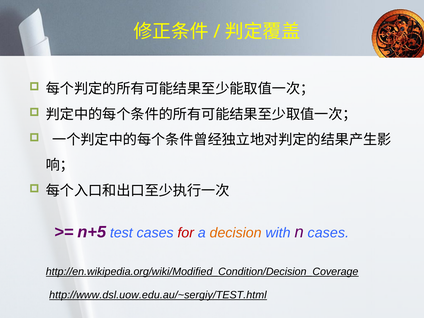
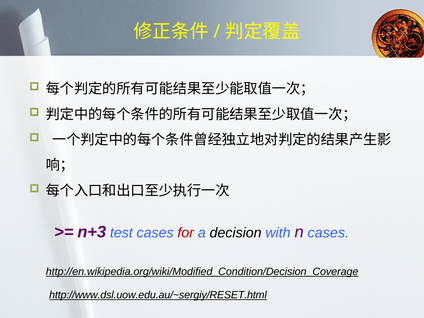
n+5: n+5 -> n+3
decision colour: orange -> black
http://www.dsl.uow.edu.au/~sergiy/TEST.html: http://www.dsl.uow.edu.au/~sergiy/TEST.html -> http://www.dsl.uow.edu.au/~sergiy/RESET.html
